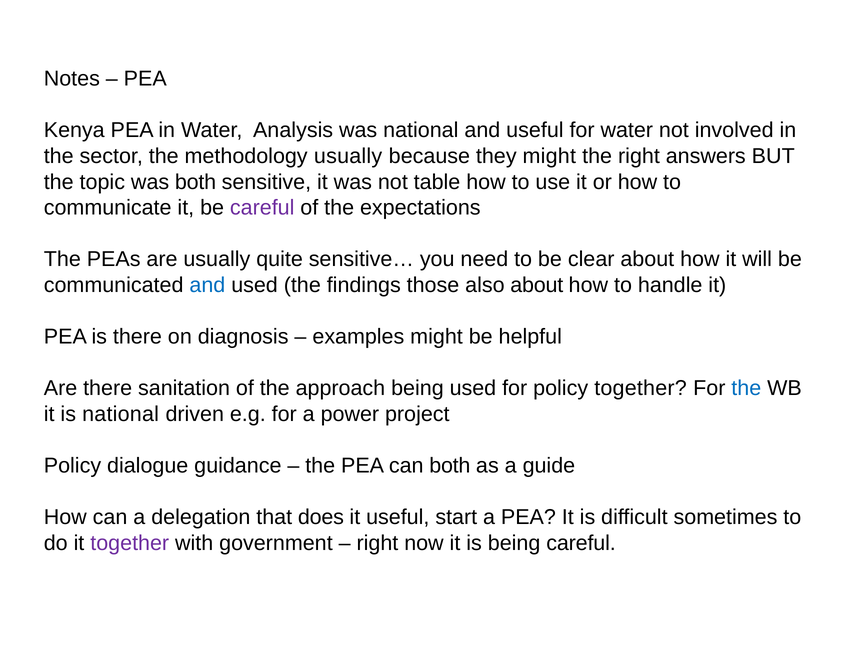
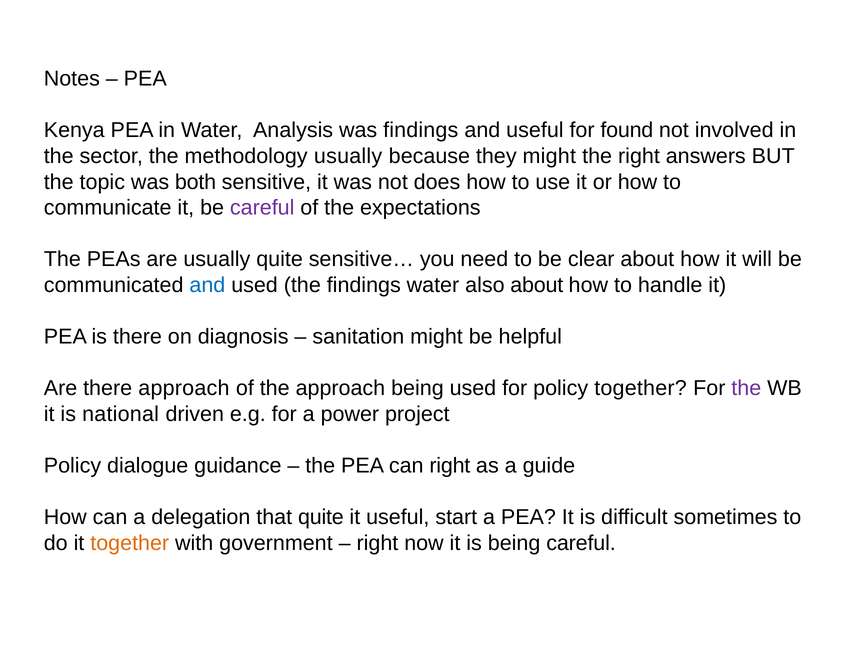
was national: national -> findings
for water: water -> found
table: table -> does
findings those: those -> water
examples: examples -> sanitation
there sanitation: sanitation -> approach
the at (746, 388) colour: blue -> purple
can both: both -> right
that does: does -> quite
together at (130, 543) colour: purple -> orange
